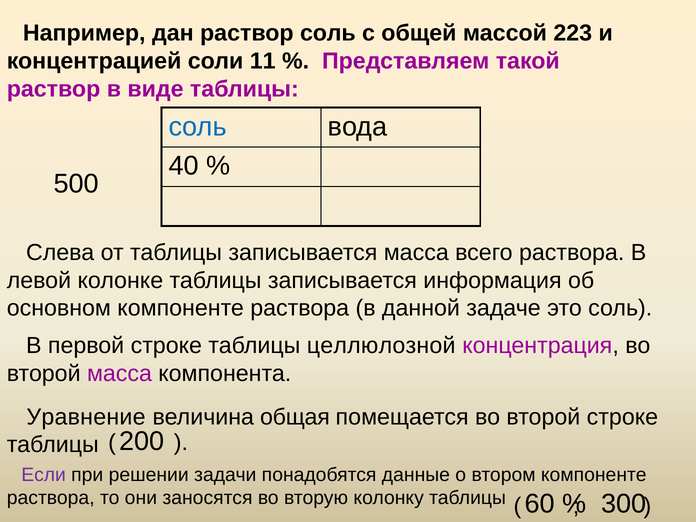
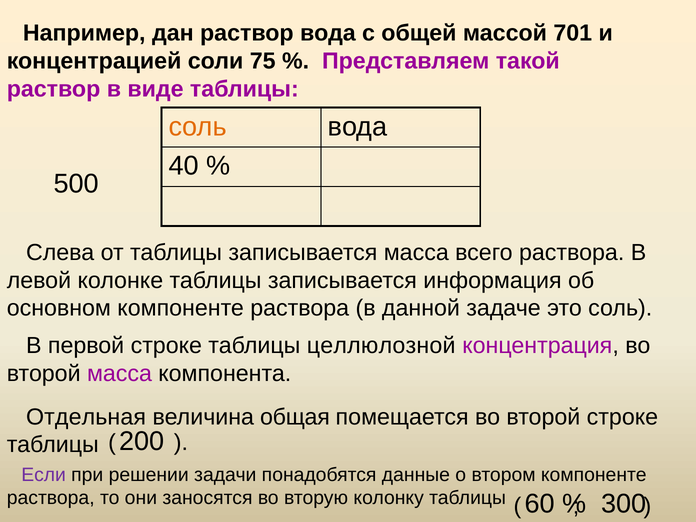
раствор соль: соль -> вода
223: 223 -> 701
11: 11 -> 75
соль at (198, 127) colour: blue -> orange
Уравнение: Уравнение -> Отдельная
